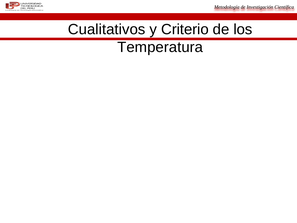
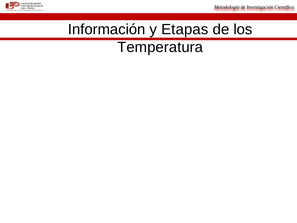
Cualitativos: Cualitativos -> Información
y Criterio: Criterio -> Etapas
